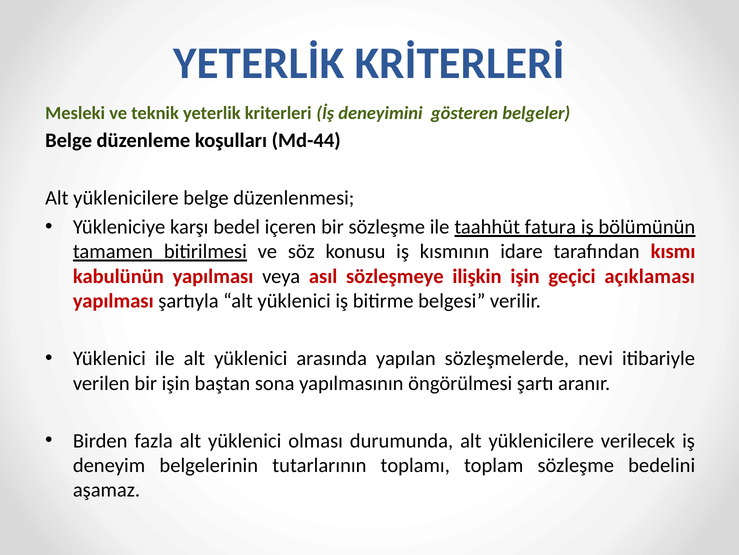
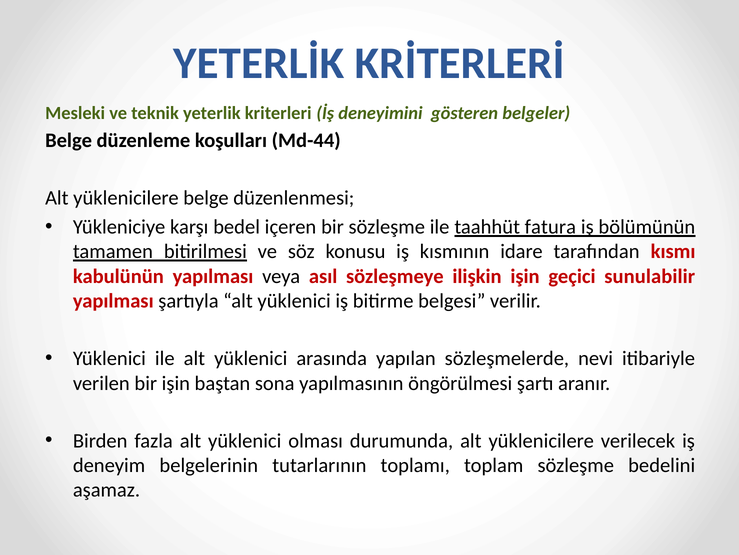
açıklaması: açıklaması -> sunulabilir
